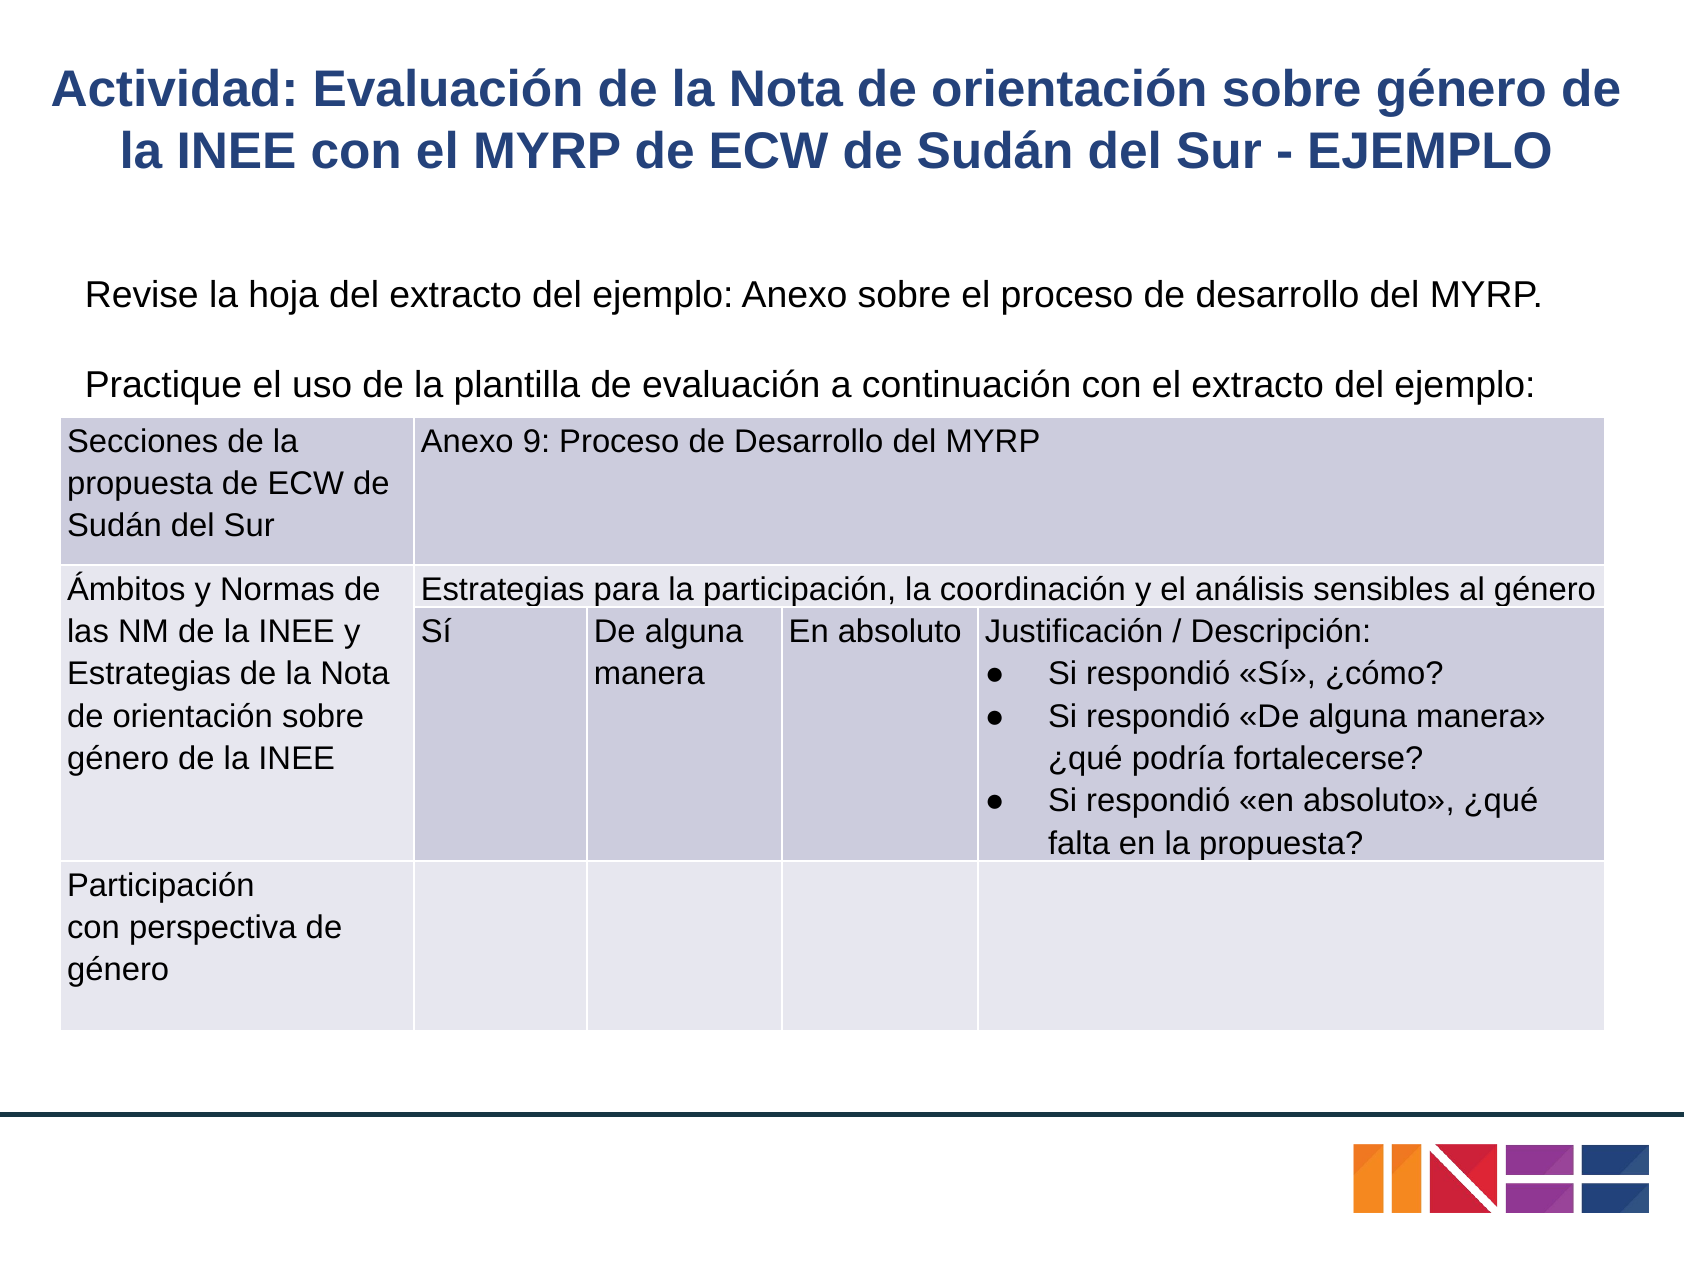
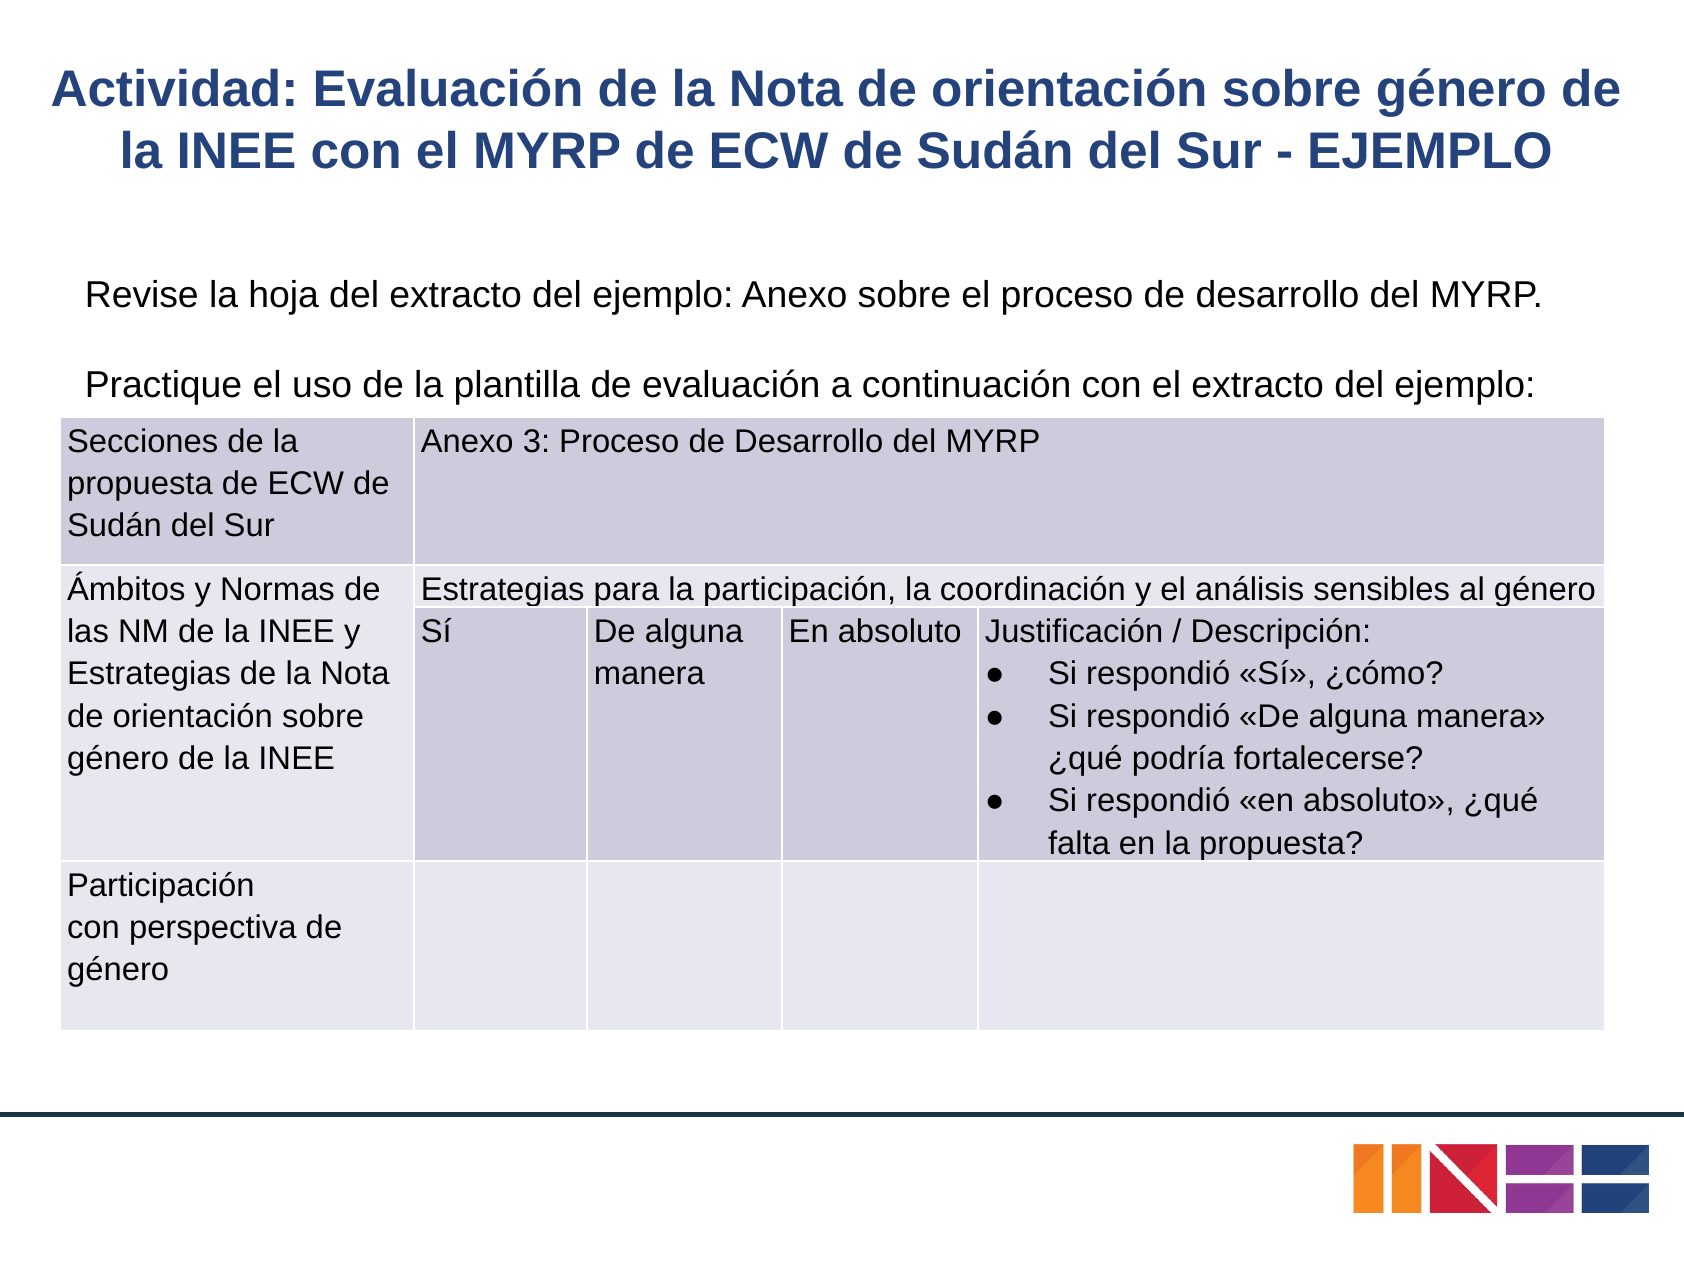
9: 9 -> 3
